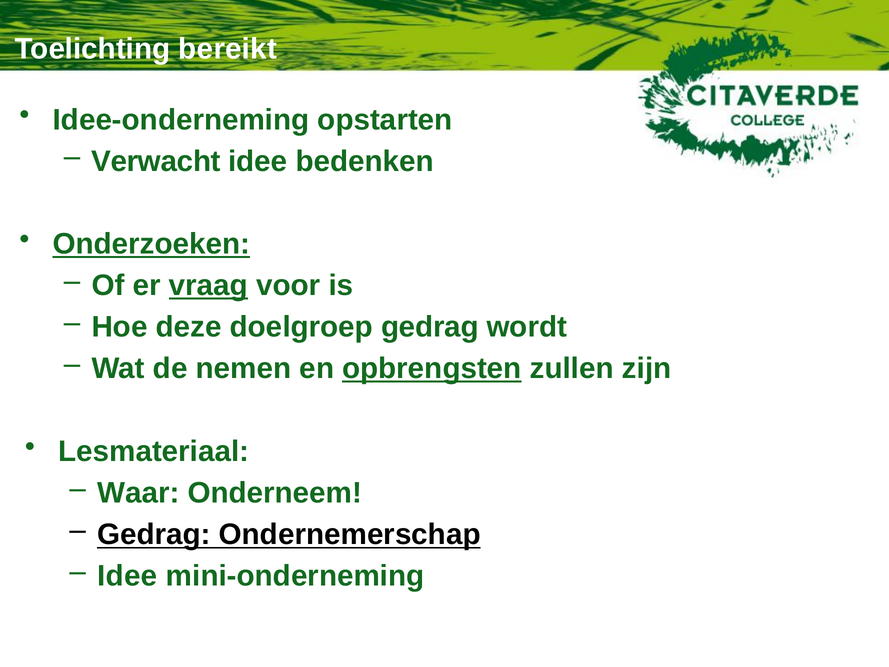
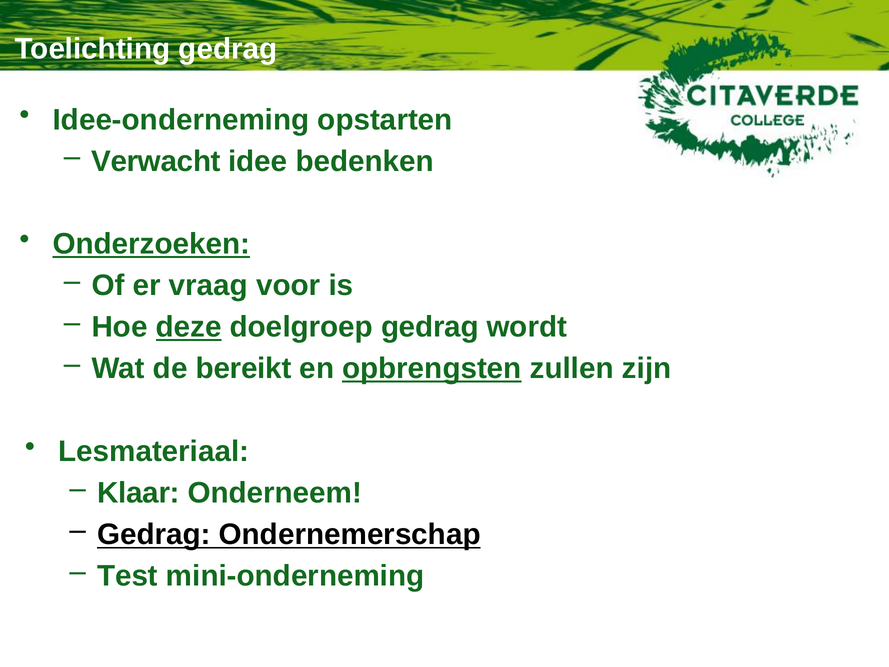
Toelichting bereikt: bereikt -> gedrag
vraag underline: present -> none
deze underline: none -> present
nemen: nemen -> bereikt
Waar: Waar -> Klaar
Idee at (127, 576): Idee -> Test
